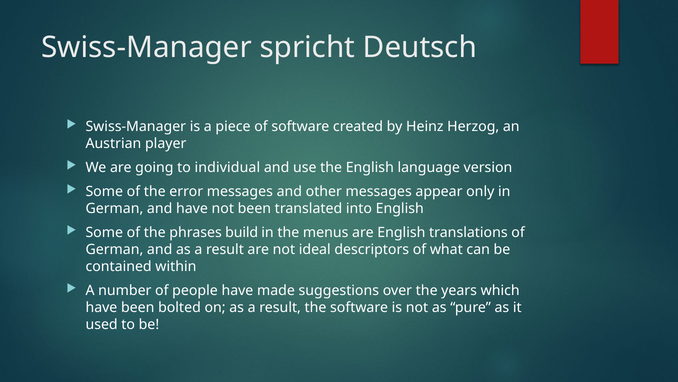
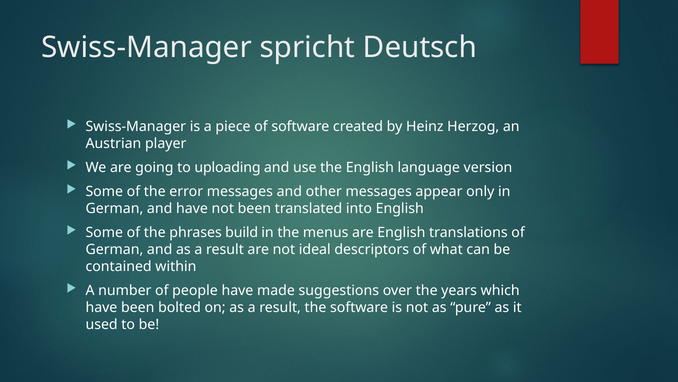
individual: individual -> uploading
